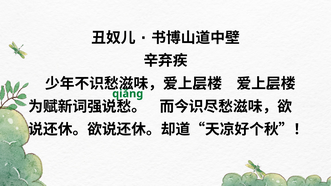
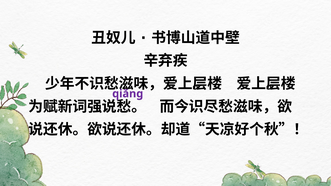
qiǎnɡ colour: green -> purple
